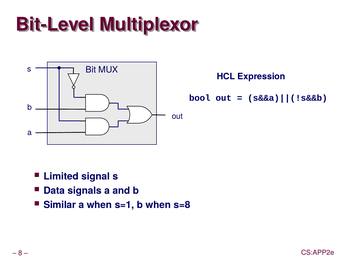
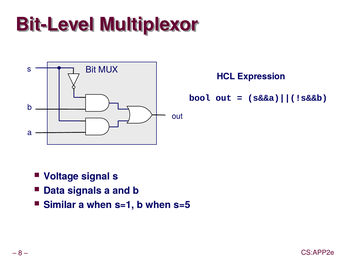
Limited: Limited -> Voltage
s=8: s=8 -> s=5
